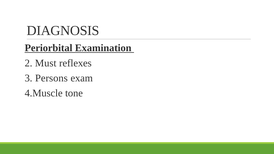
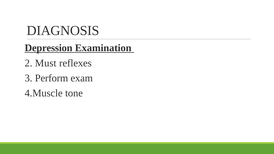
Periorbital: Periorbital -> Depression
Persons: Persons -> Perform
